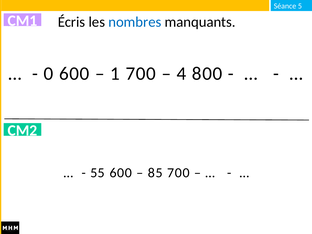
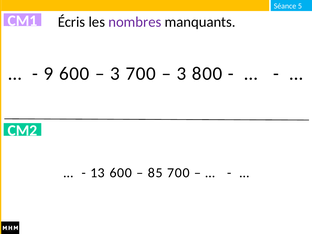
nombres colour: blue -> purple
0: 0 -> 9
1 at (115, 74): 1 -> 3
4 at (181, 74): 4 -> 3
55: 55 -> 13
